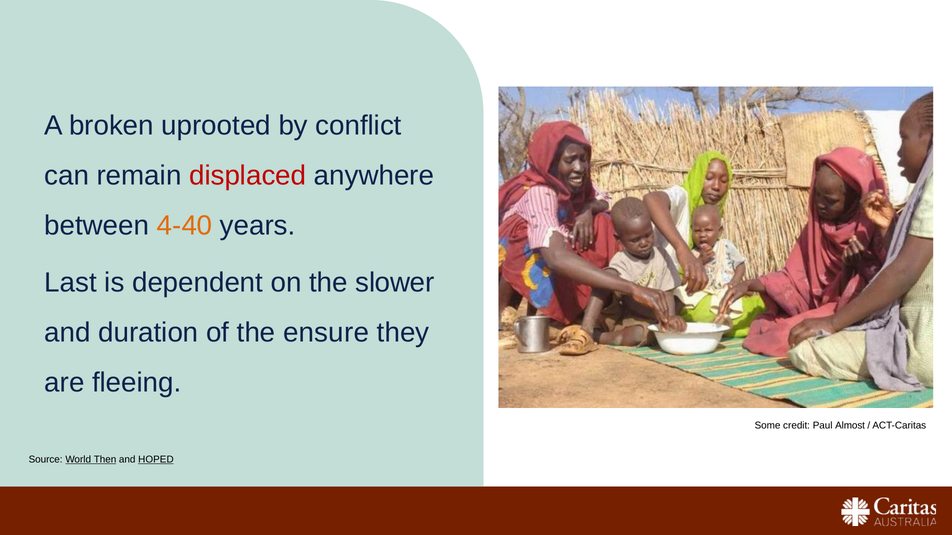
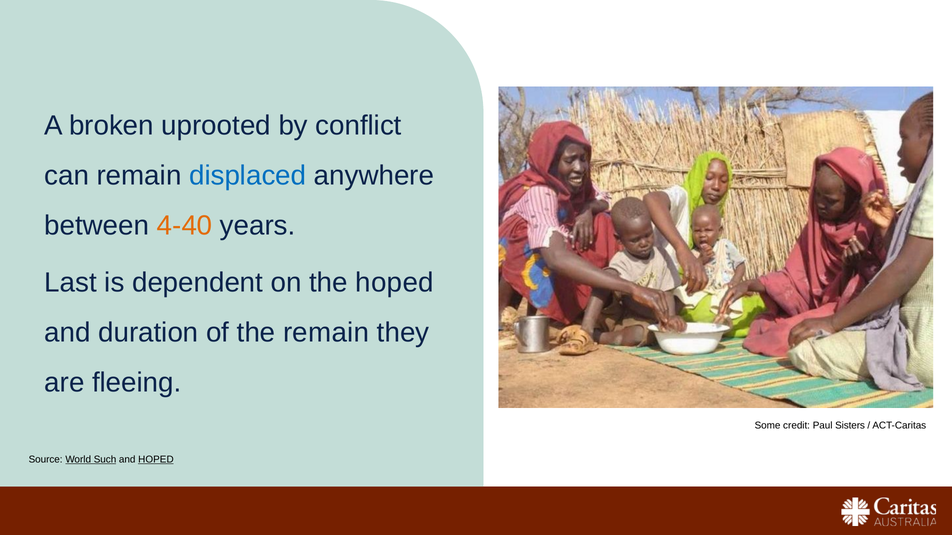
displaced colour: red -> blue
the slower: slower -> hoped
the ensure: ensure -> remain
Almost: Almost -> Sisters
Then: Then -> Such
